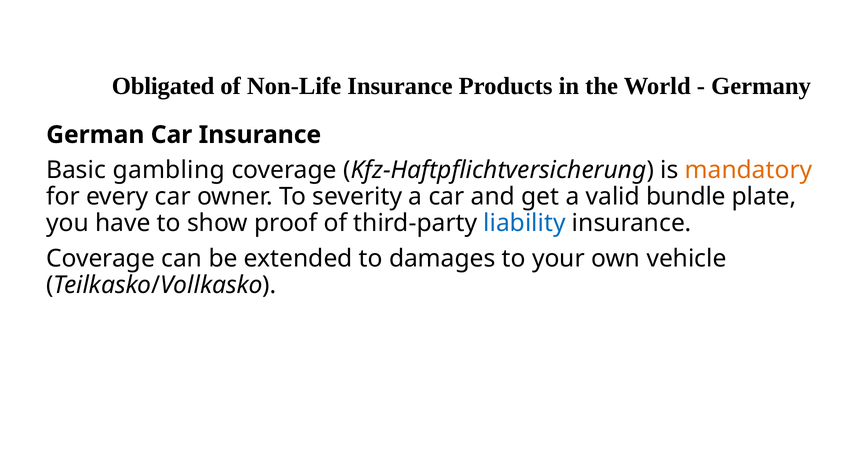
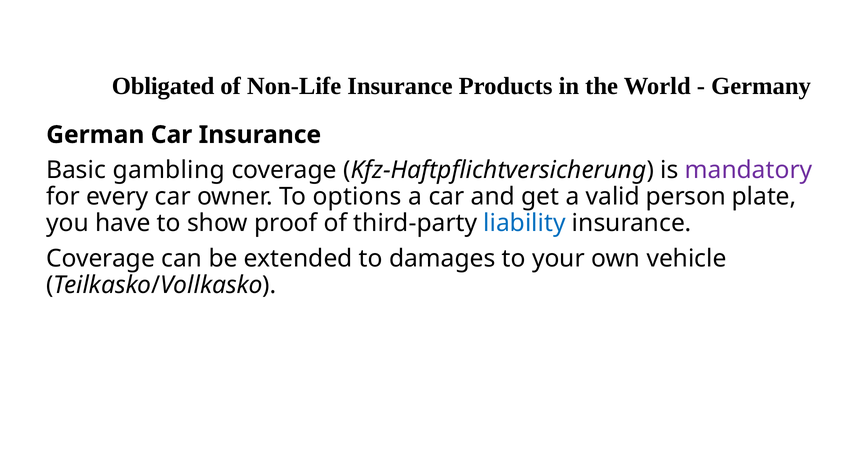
mandatory colour: orange -> purple
severity: severity -> options
bundle: bundle -> person
